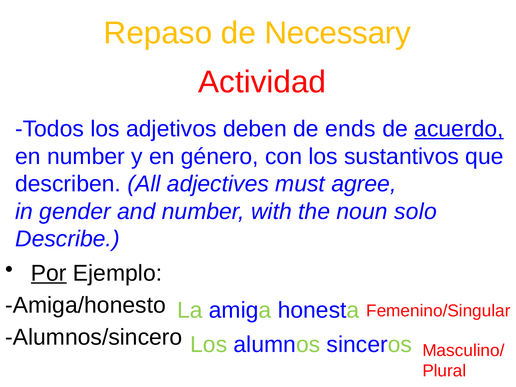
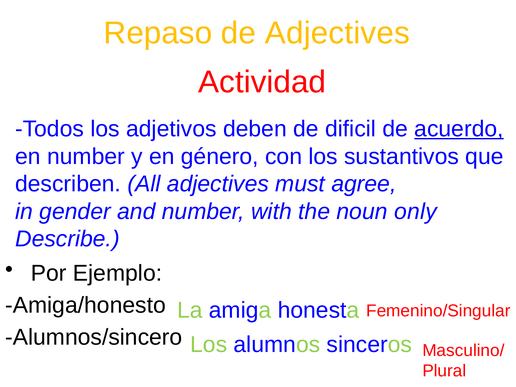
de Necessary: Necessary -> Adjectives
ends: ends -> dificil
solo: solo -> only
Por underline: present -> none
